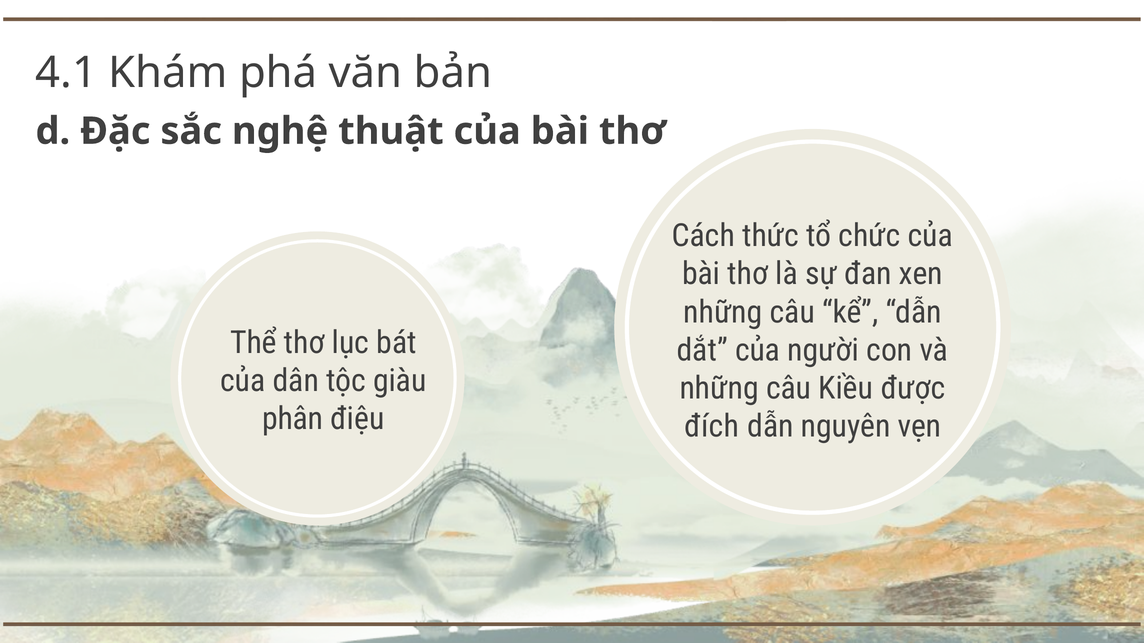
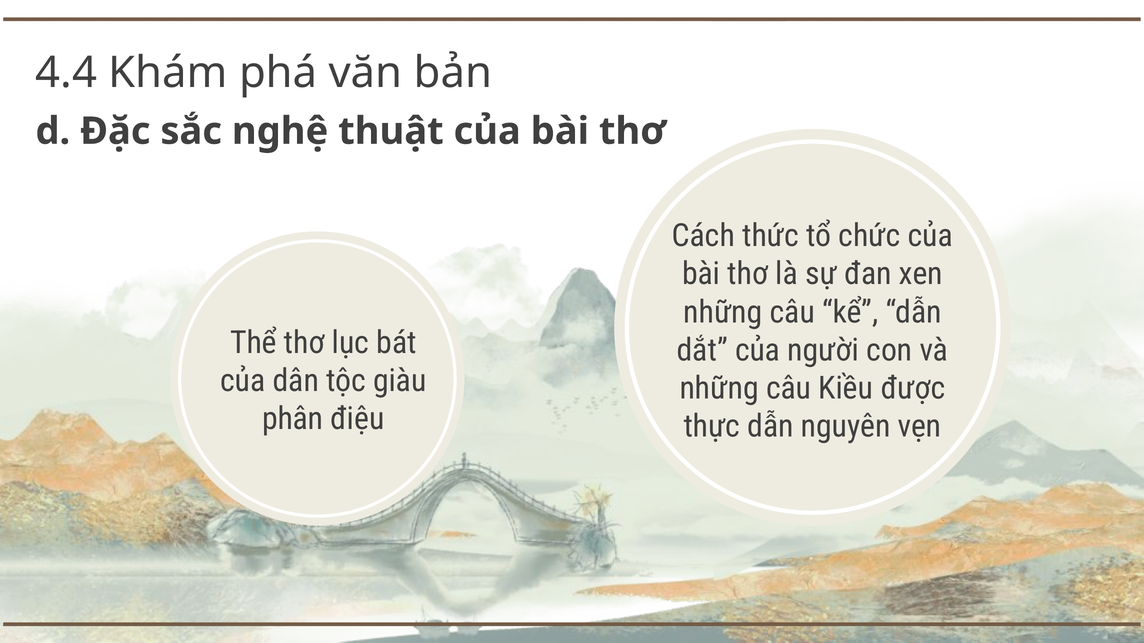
4.1: 4.1 -> 4.4
đích: đích -> thực
